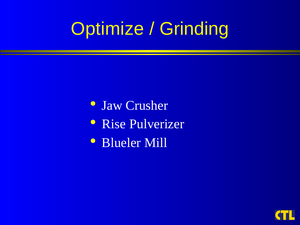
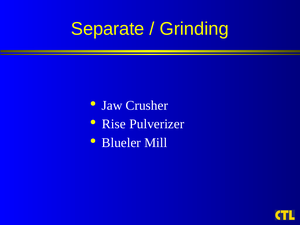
Optimize: Optimize -> Separate
